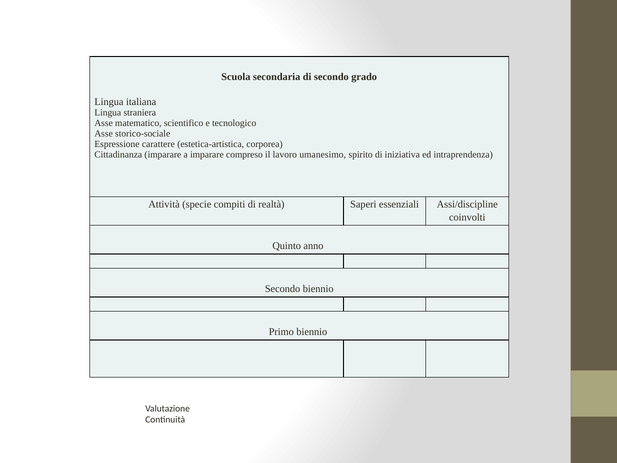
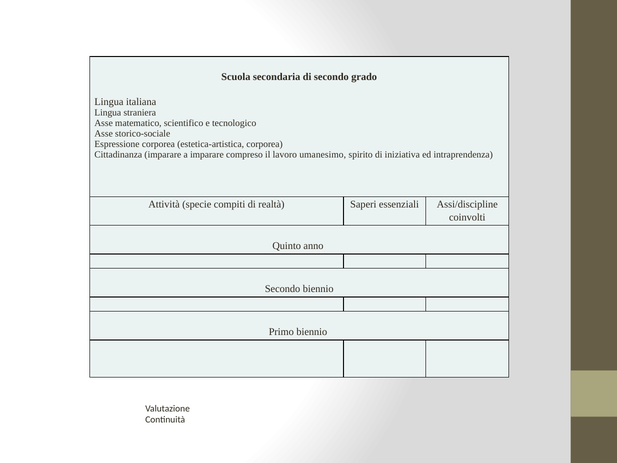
Espressione carattere: carattere -> corporea
